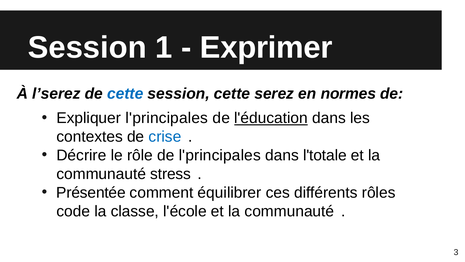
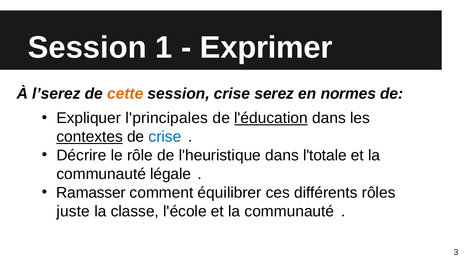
cette at (125, 94) colour: blue -> orange
session cette: cette -> crise
contextes underline: none -> present
de l'principales: l'principales -> l'heuristique
stress: stress -> légale
Présentée: Présentée -> Ramasser
code: code -> juste
